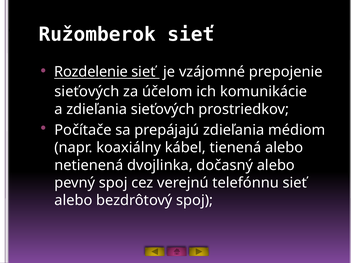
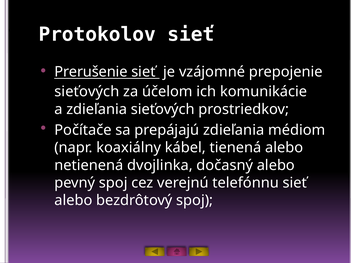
Ružomberok: Ružomberok -> Protokolov
Rozdelenie: Rozdelenie -> Prerušenie
